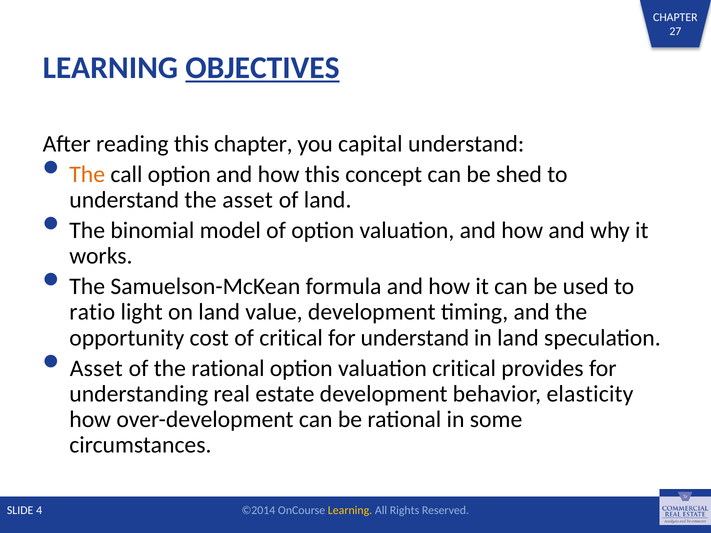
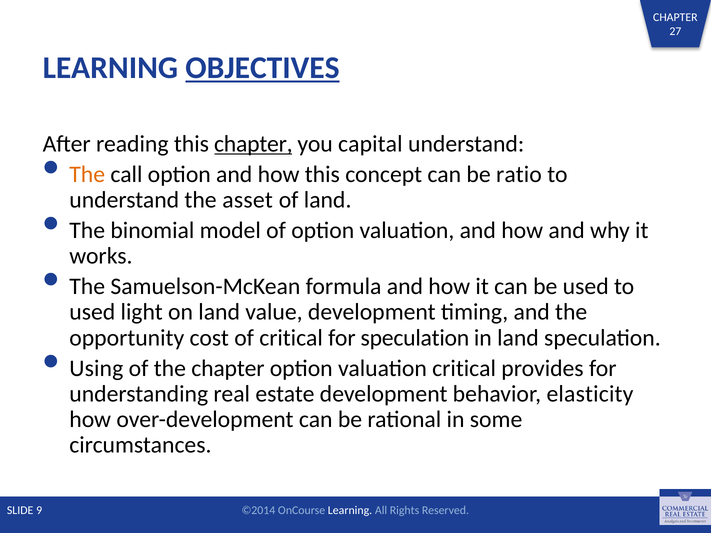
chapter at (253, 144) underline: none -> present
shed: shed -> ratio
ratio at (92, 312): ratio -> used
for understand: understand -> speculation
Asset at (96, 368): Asset -> Using
the rational: rational -> chapter
4: 4 -> 9
Learning at (350, 510) colour: yellow -> white
